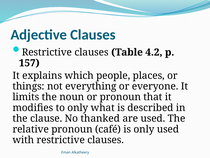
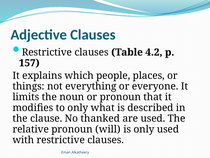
café: café -> will
